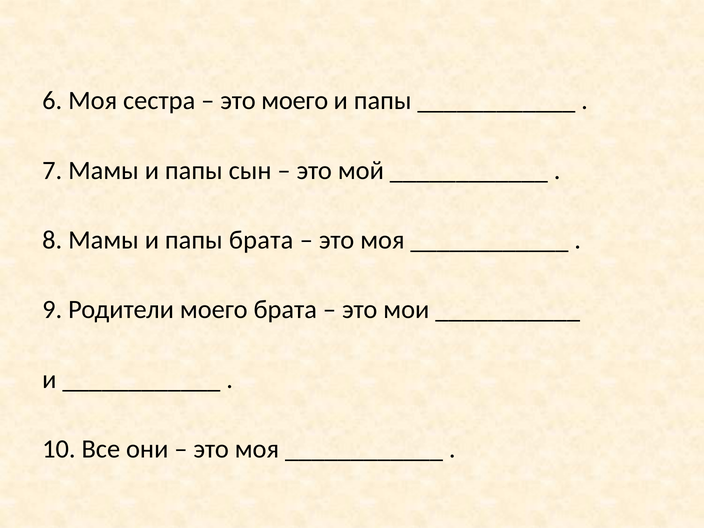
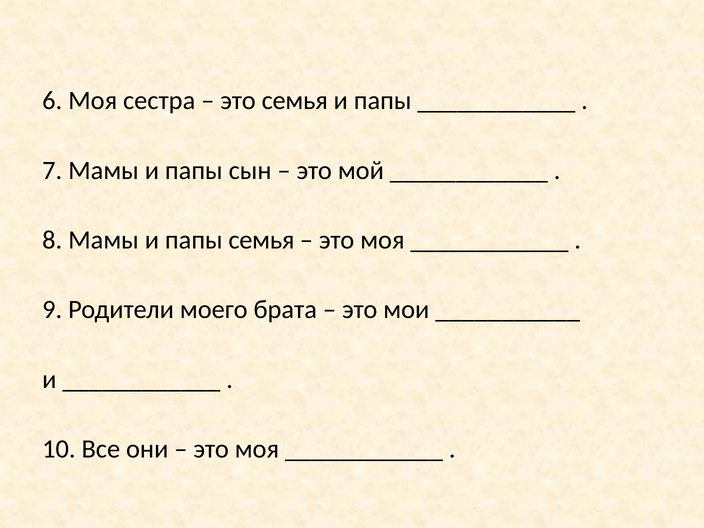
это моего: моего -> семья
папы брата: брата -> семья
